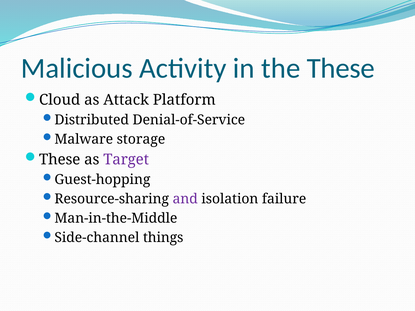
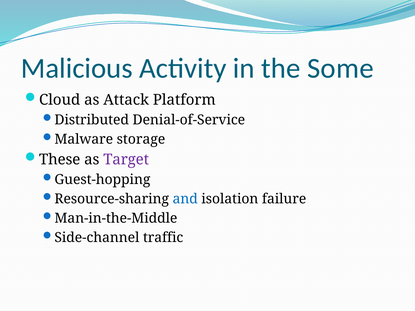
the These: These -> Some
and colour: purple -> blue
things: things -> traffic
